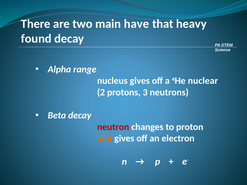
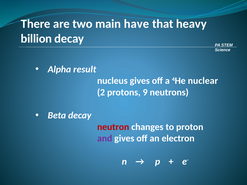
found: found -> billion
range: range -> result
3: 3 -> 9
and colour: orange -> purple
